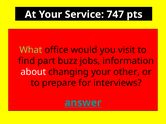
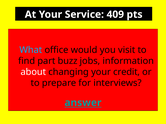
747: 747 -> 409
What colour: light green -> light blue
other: other -> credit
